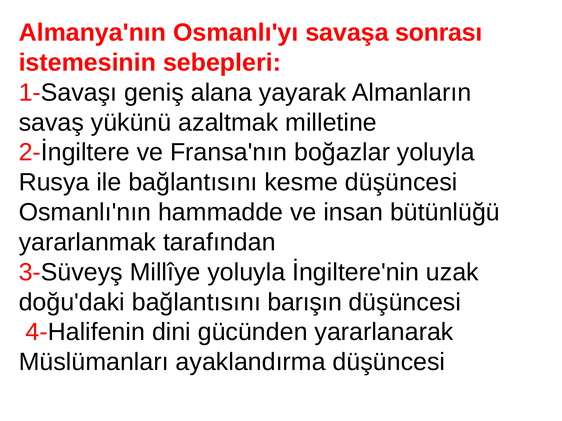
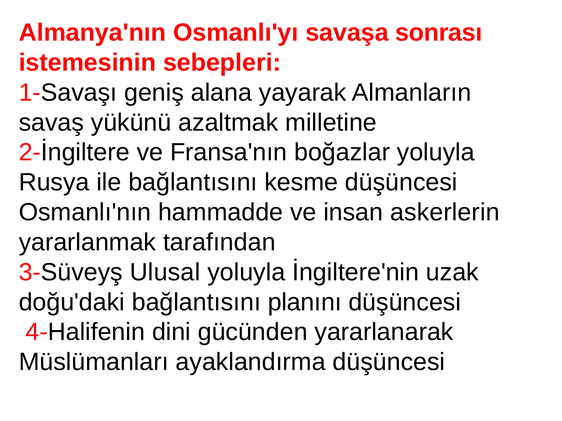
bütünlüğü: bütünlüğü -> askerlerin
Millîye: Millîye -> Ulusal
barışın: barışın -> planını
